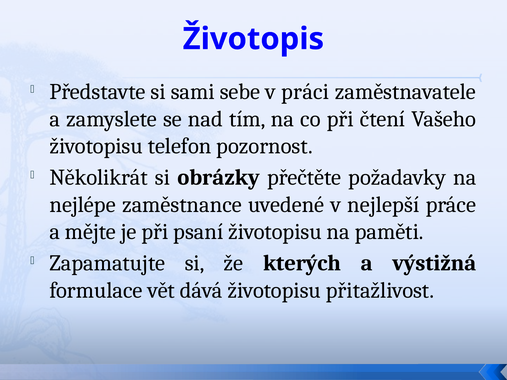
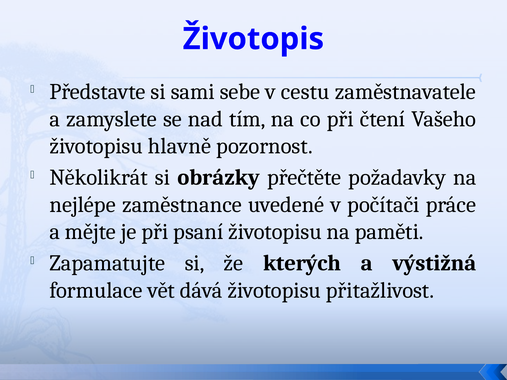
práci: práci -> cestu
telefon: telefon -> hlavně
nejlepší: nejlepší -> počítači
